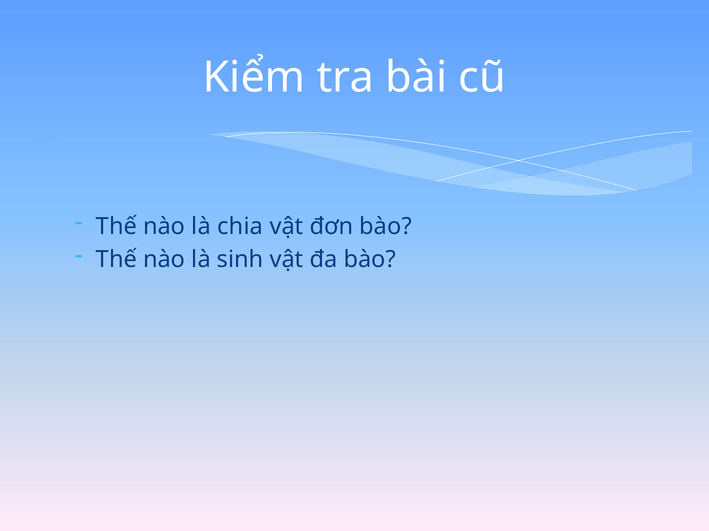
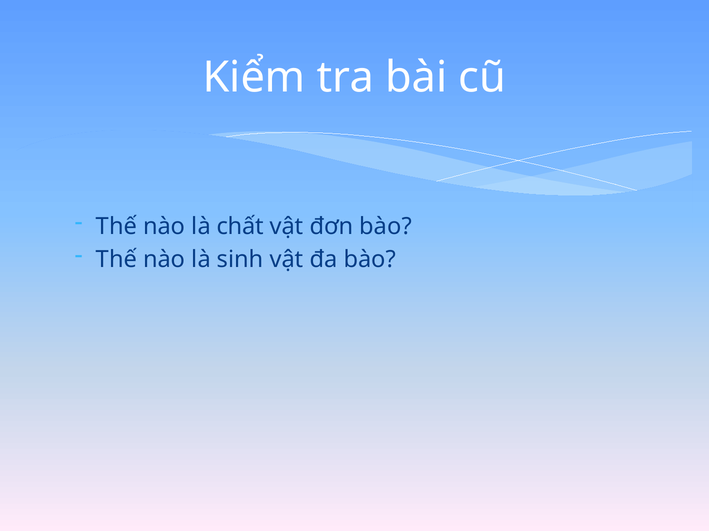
chia: chia -> chất
